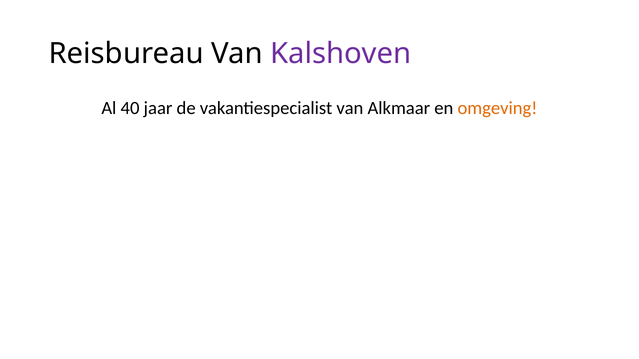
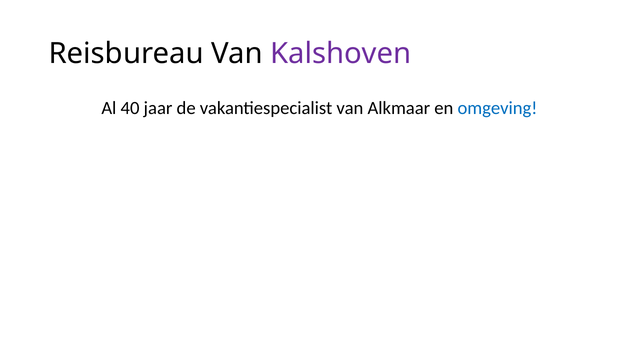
omgeving colour: orange -> blue
